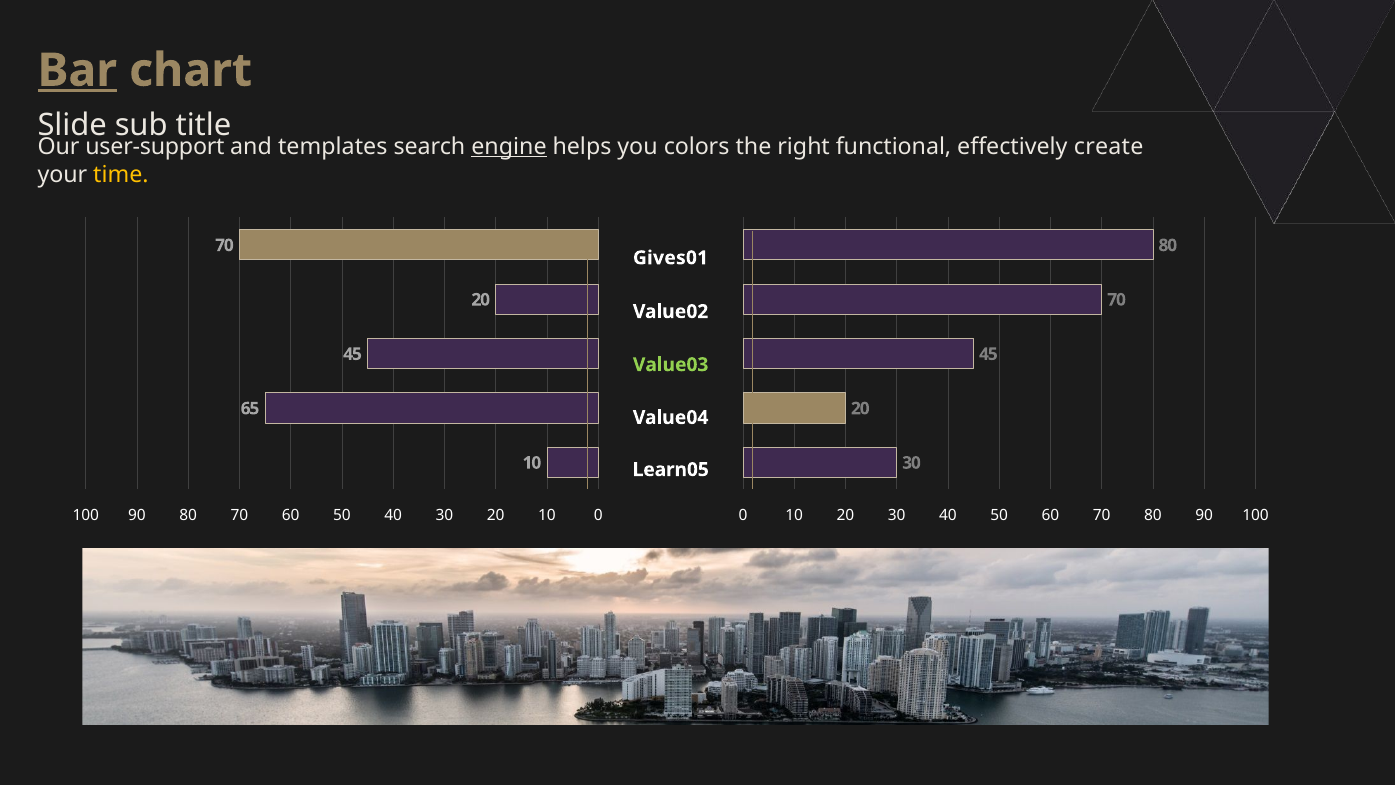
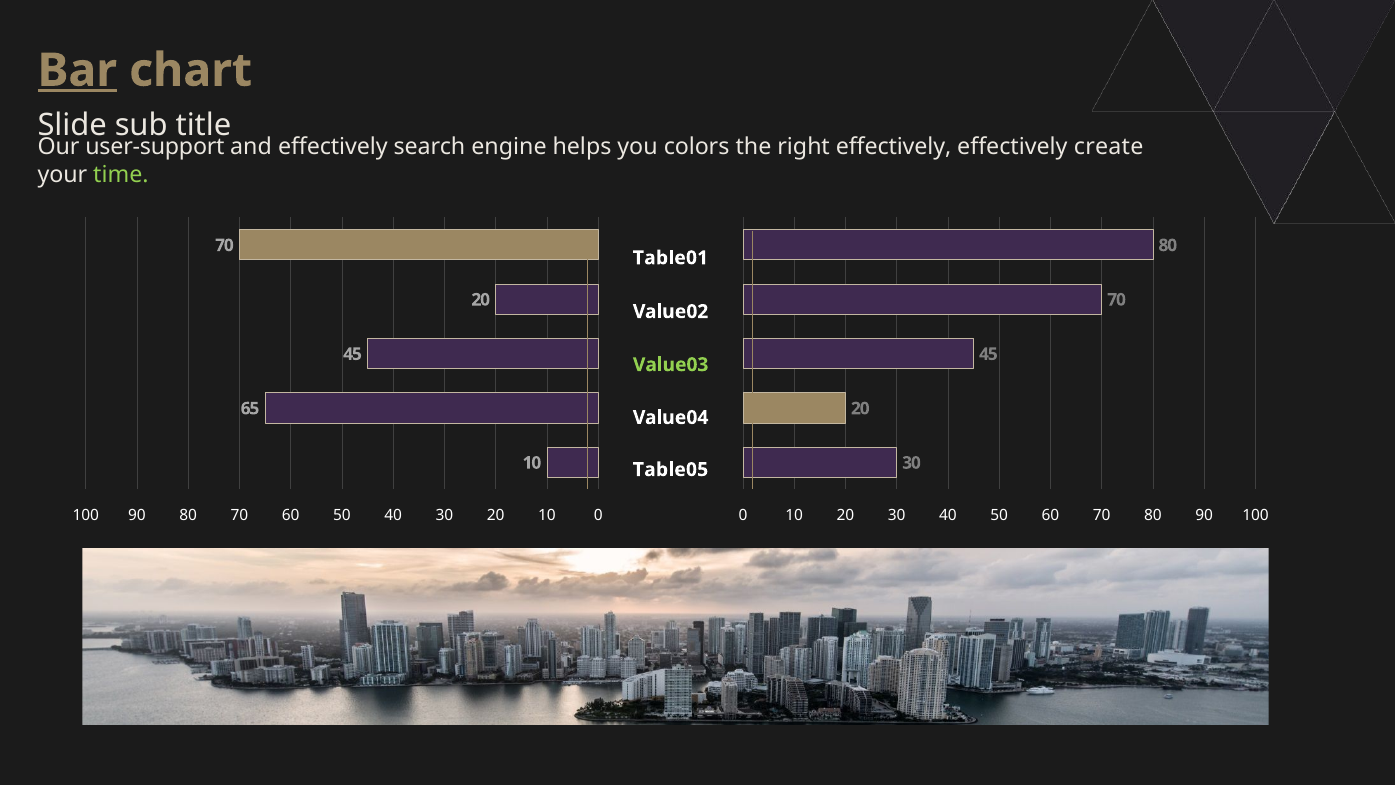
and templates: templates -> effectively
engine underline: present -> none
right functional: functional -> effectively
time colour: yellow -> light green
Gives01: Gives01 -> Table01
Learn05: Learn05 -> Table05
